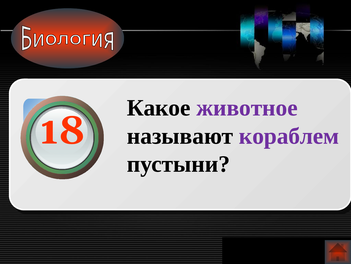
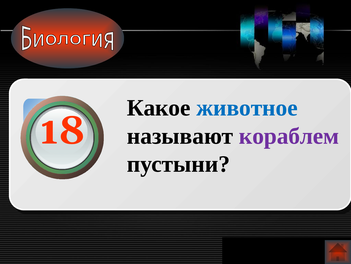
животное colour: purple -> blue
